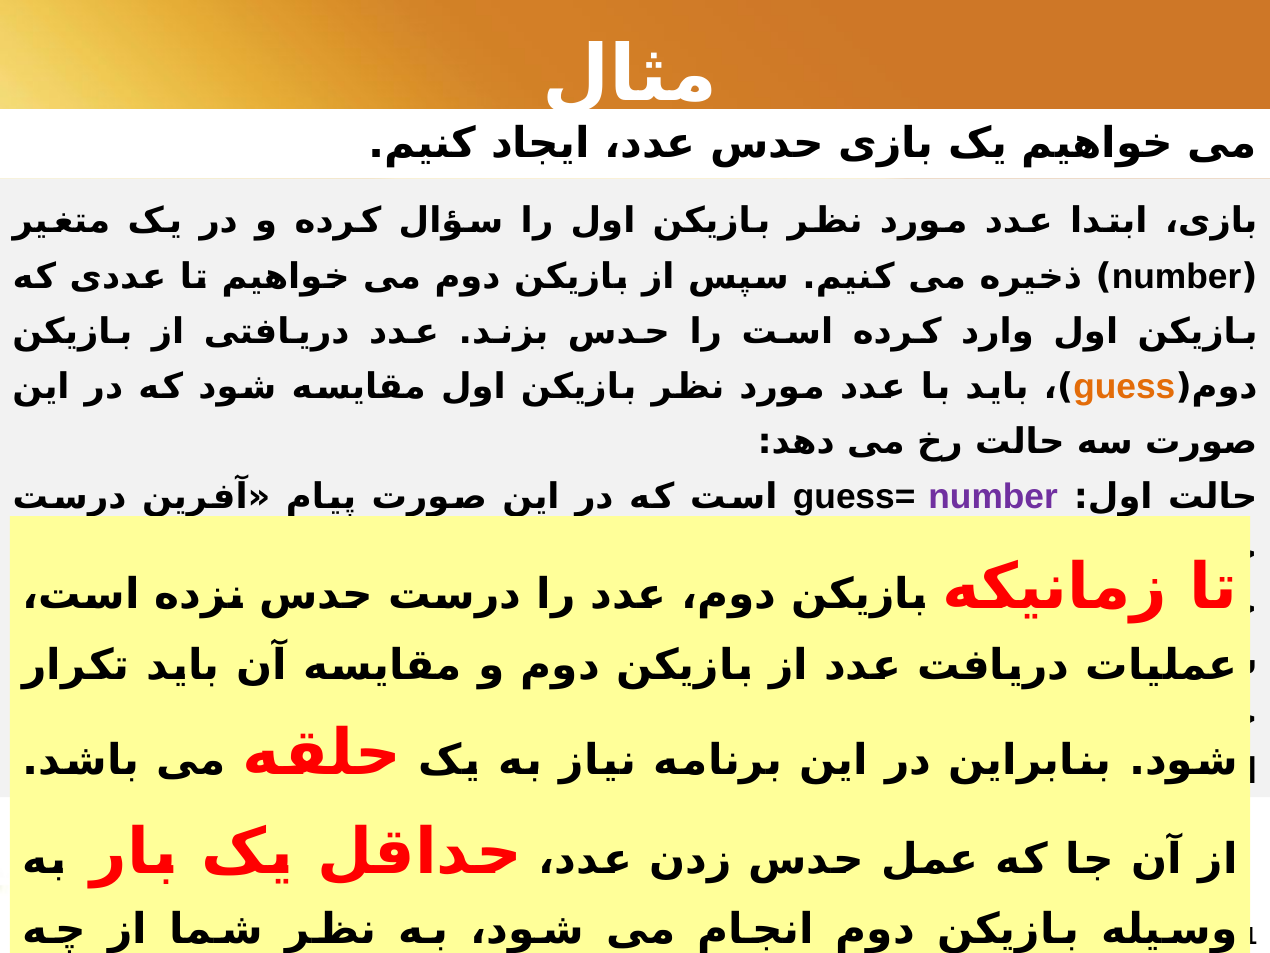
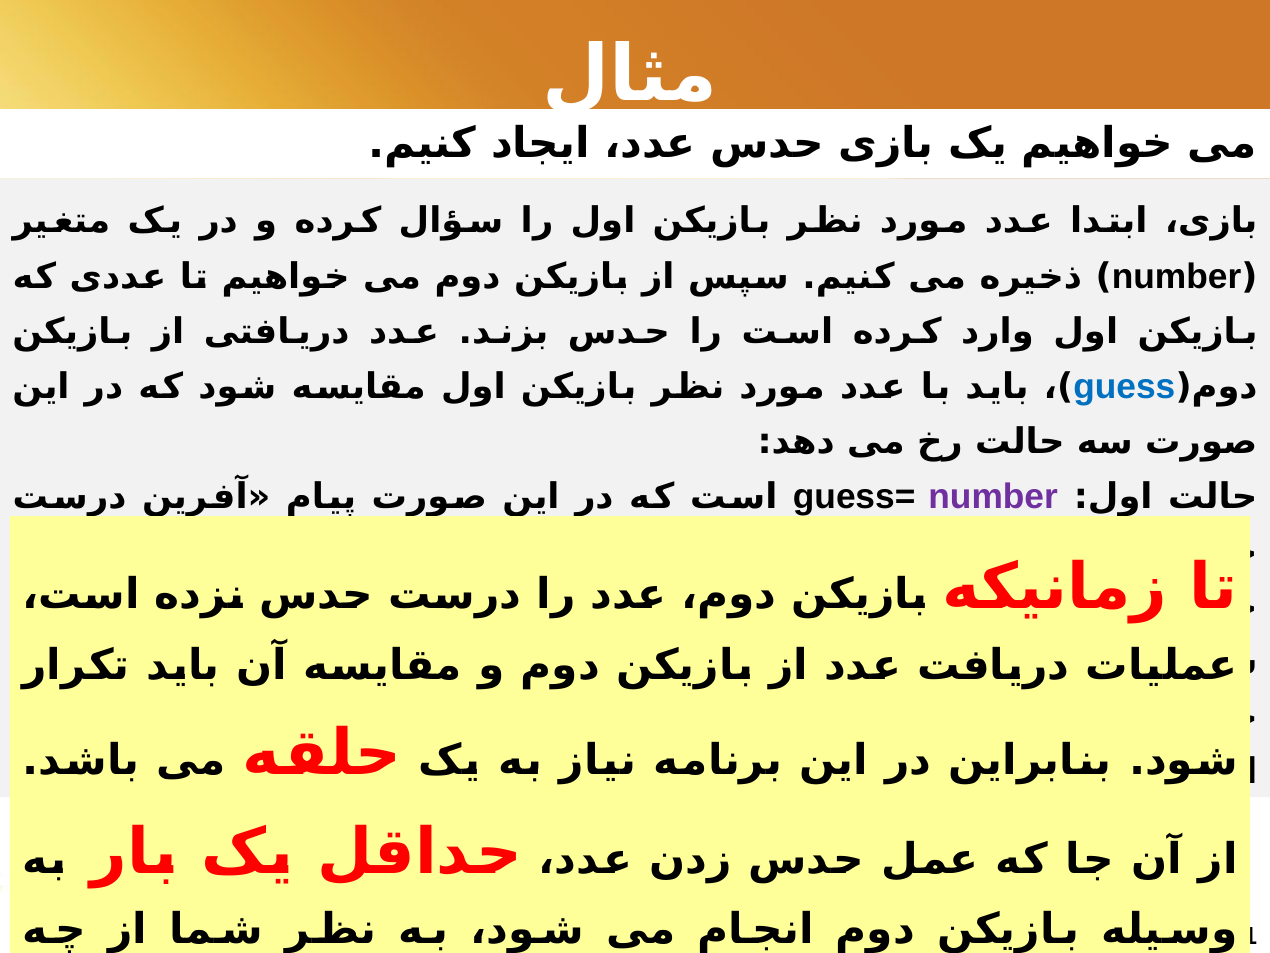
guess at (1124, 386) colour: orange -> blue
